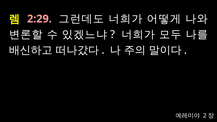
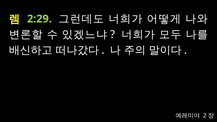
2:29 colour: pink -> light green
